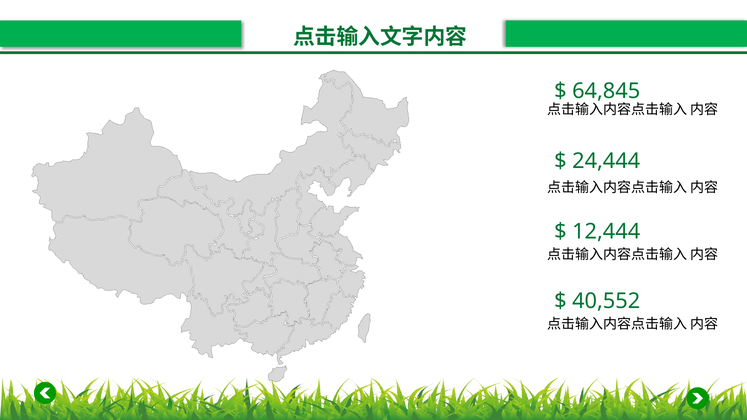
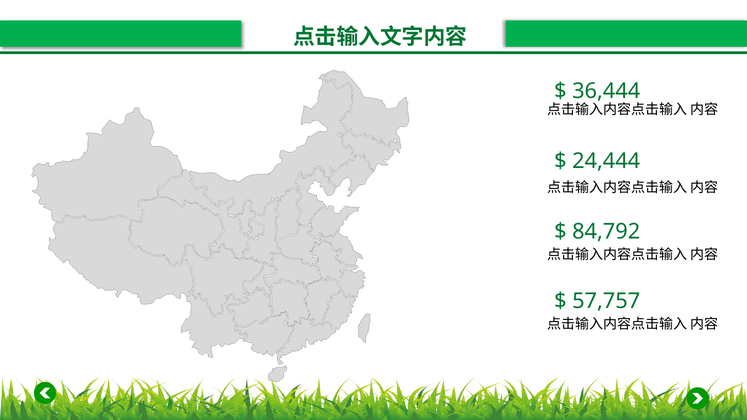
64,845: 64,845 -> 36,444
12,444: 12,444 -> 84,792
40,552: 40,552 -> 57,757
